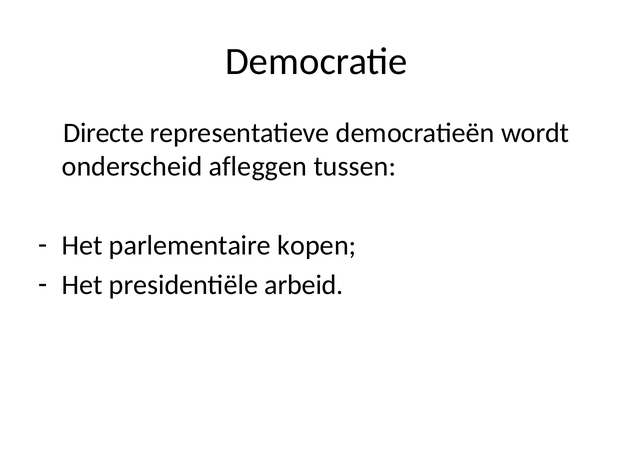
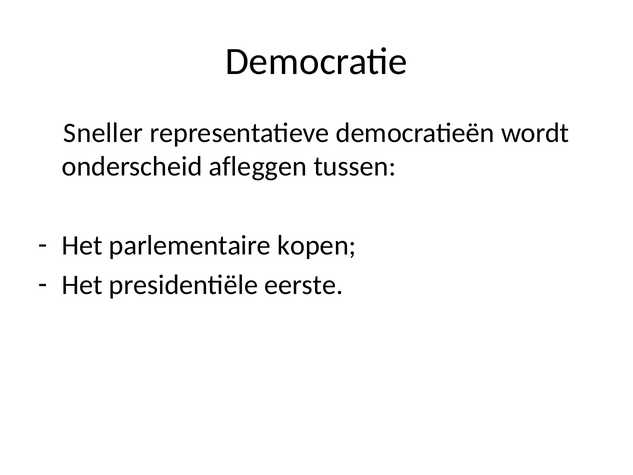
Directe: Directe -> Sneller
arbeid: arbeid -> eerste
